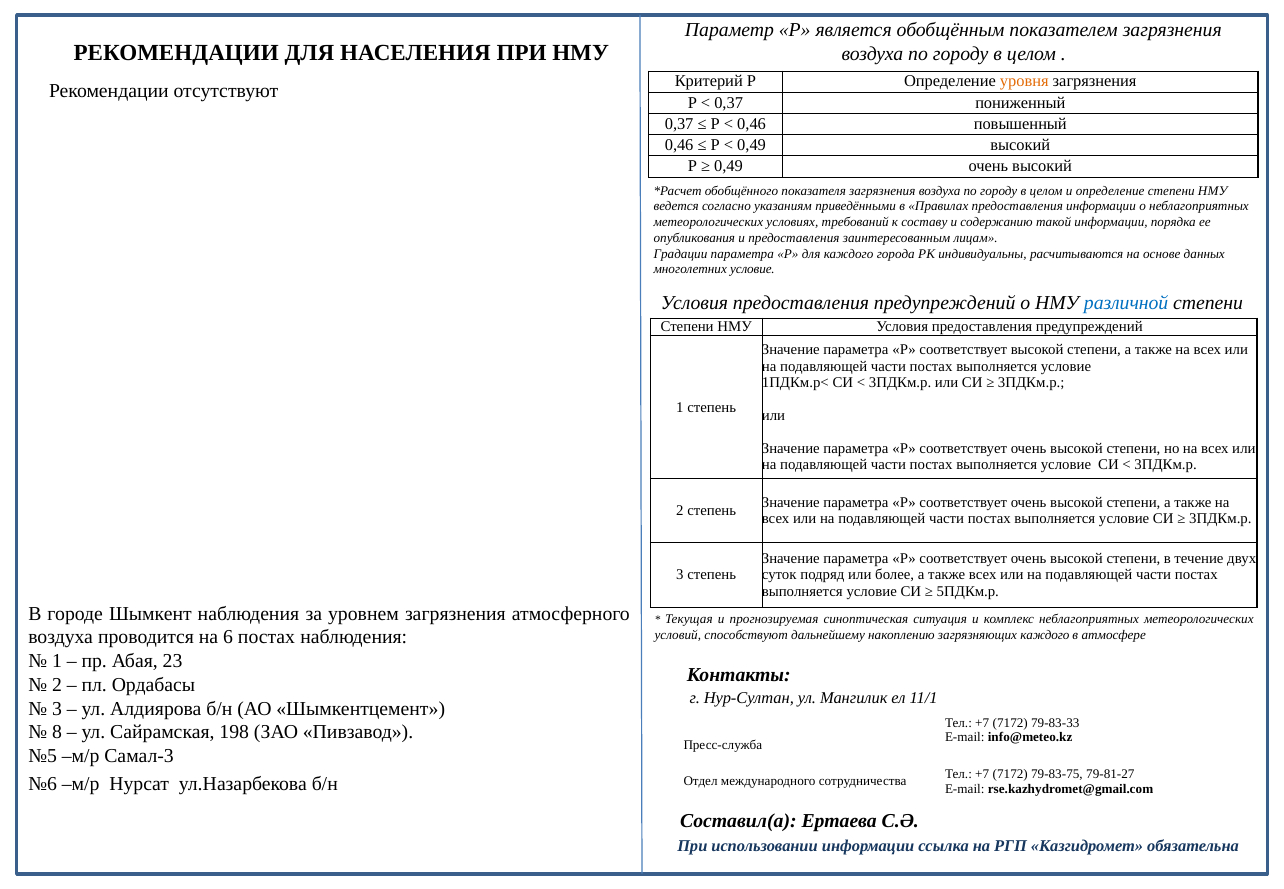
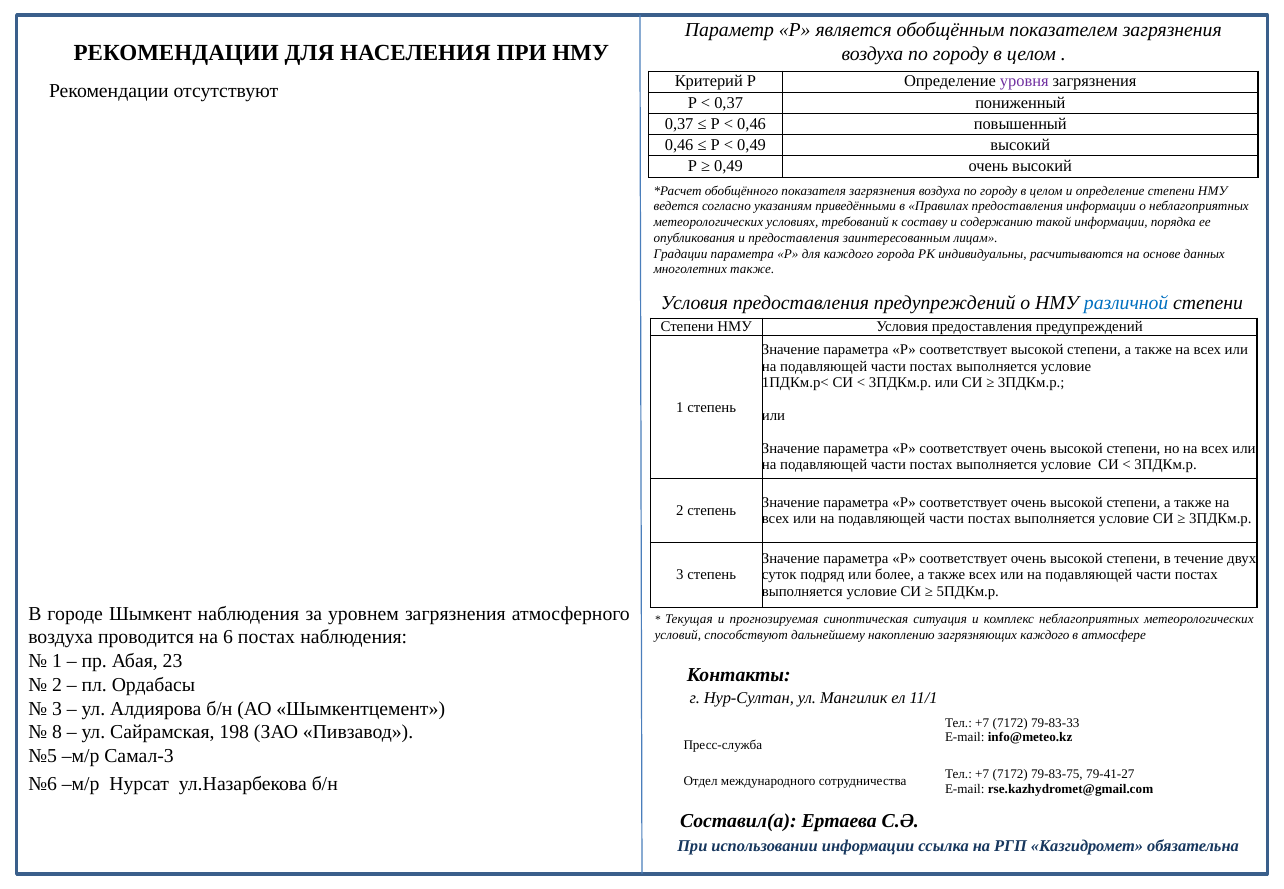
уровня colour: orange -> purple
многолетних условие: условие -> также
79-81-27: 79-81-27 -> 79-41-27
